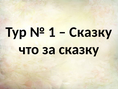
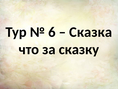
1: 1 -> 6
Сказку at (91, 32): Сказку -> Сказка
